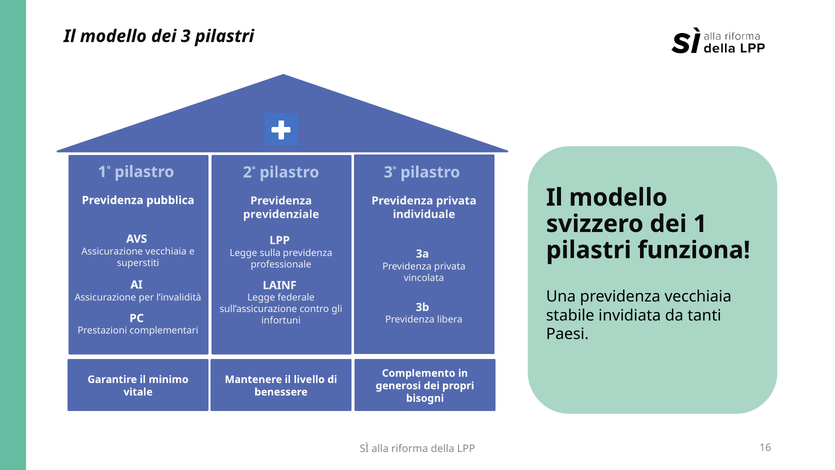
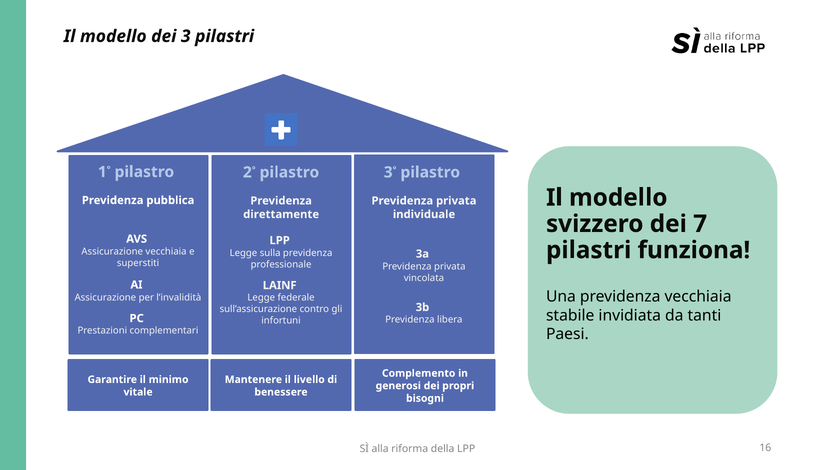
previdenziale: previdenziale -> direttamente
1: 1 -> 7
